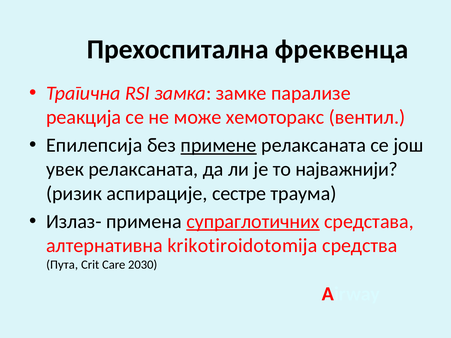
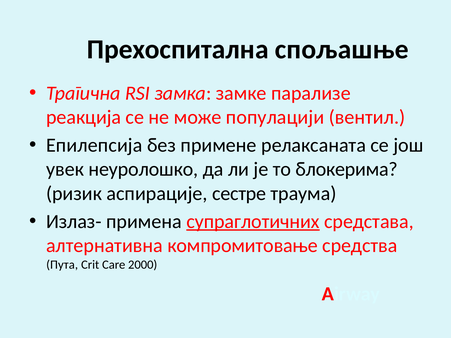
фреквенца: фреквенца -> спољашње
хемоторакс: хемоторакс -> популацији
примене underline: present -> none
увек релаксаната: релаксаната -> неуролошко
најважнији: најважнији -> блокерима
krikotiroidotomija: krikotiroidotomija -> компромитовање
2030: 2030 -> 2000
